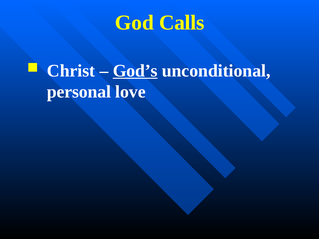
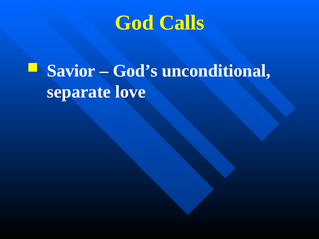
Christ: Christ -> Savior
God’s underline: present -> none
personal: personal -> separate
